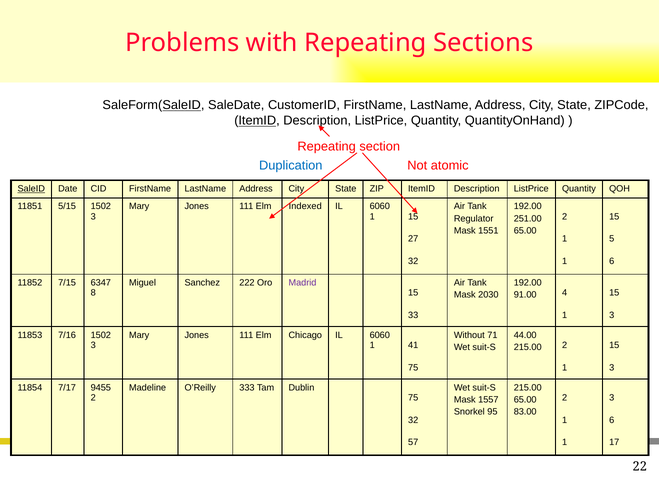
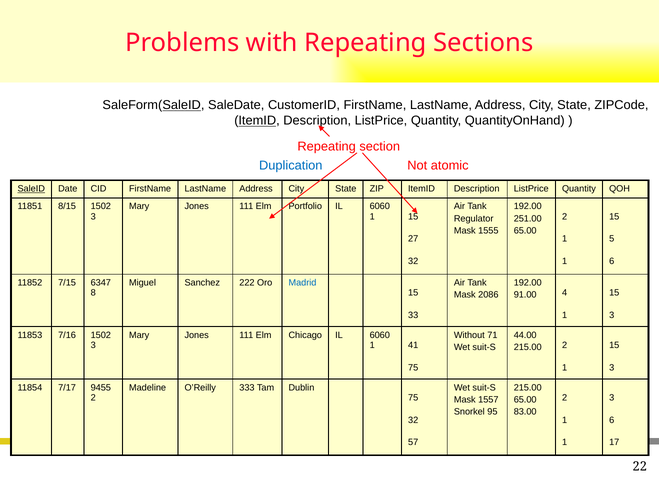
5/15: 5/15 -> 8/15
Indexed: Indexed -> Portfolio
1551: 1551 -> 1555
Madrid colour: purple -> blue
2030: 2030 -> 2086
